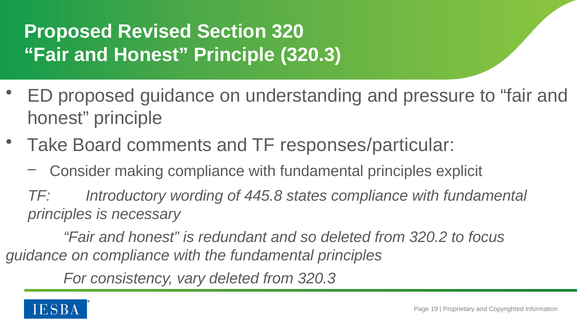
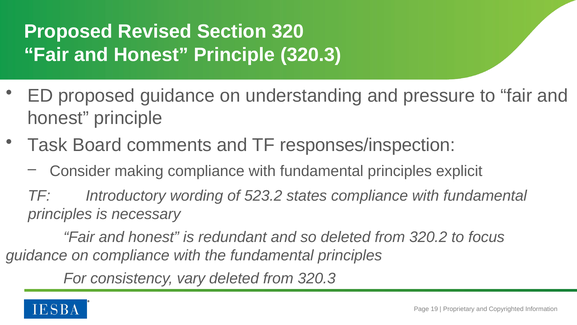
Take: Take -> Task
responses/particular: responses/particular -> responses/inspection
445.8: 445.8 -> 523.2
